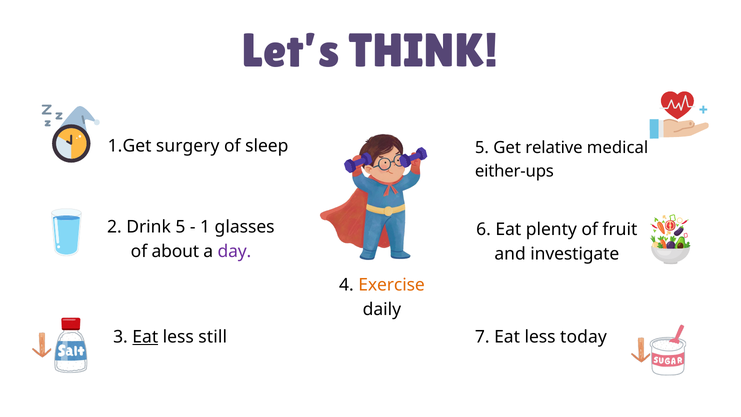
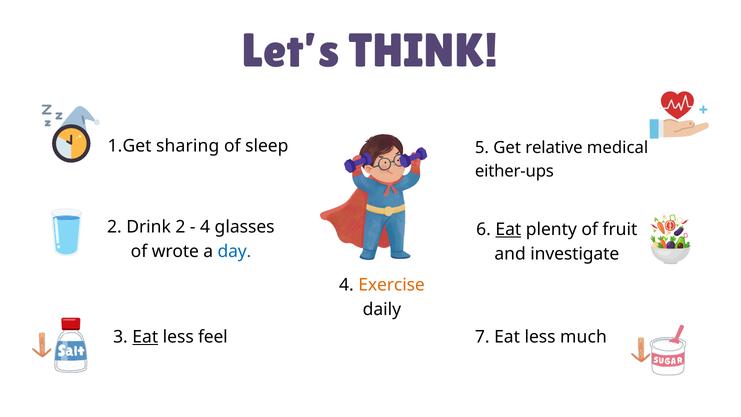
surgery: surgery -> sharing
Drink 5: 5 -> 2
1 at (205, 227): 1 -> 4
Eat at (508, 229) underline: none -> present
about: about -> wrote
day colour: purple -> blue
today: today -> much
still: still -> feel
